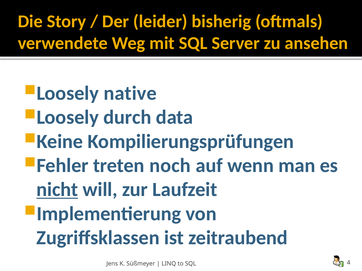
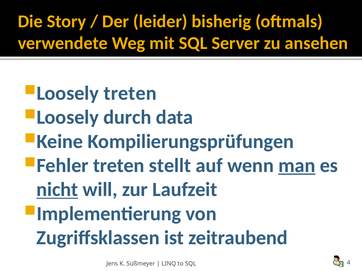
native at (130, 93): native -> treten
noch: noch -> stellt
man underline: none -> present
